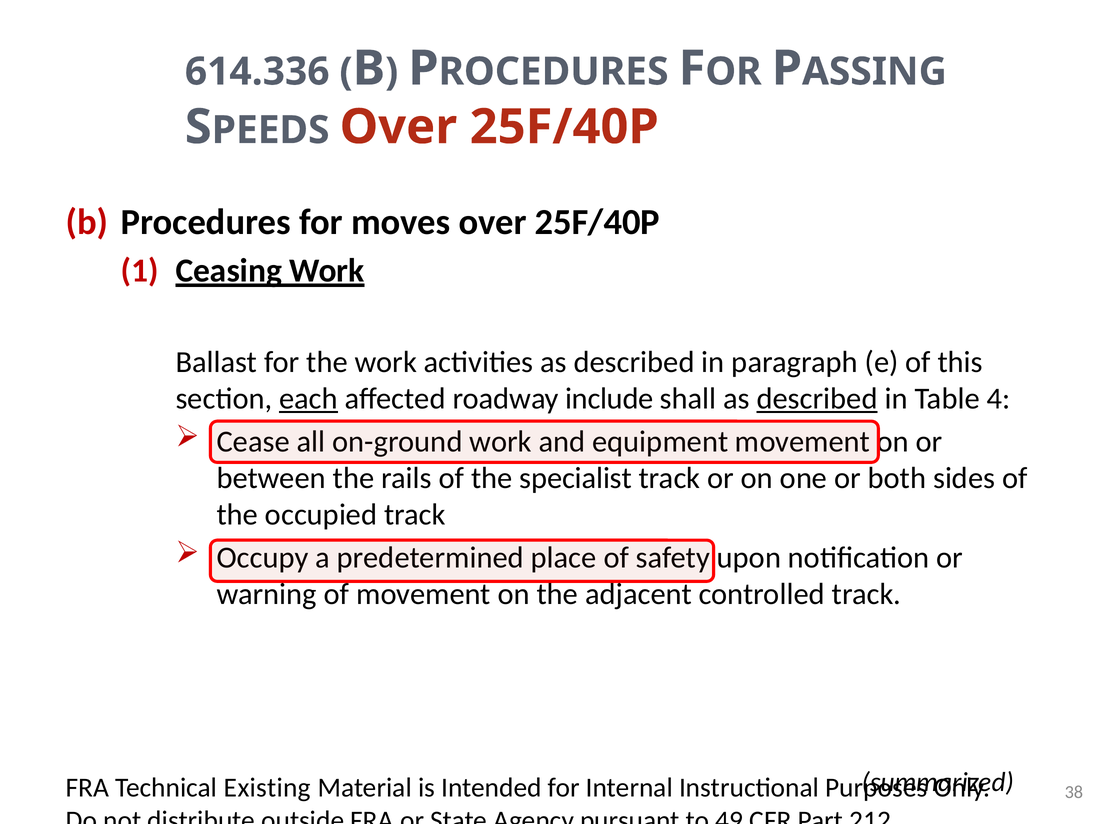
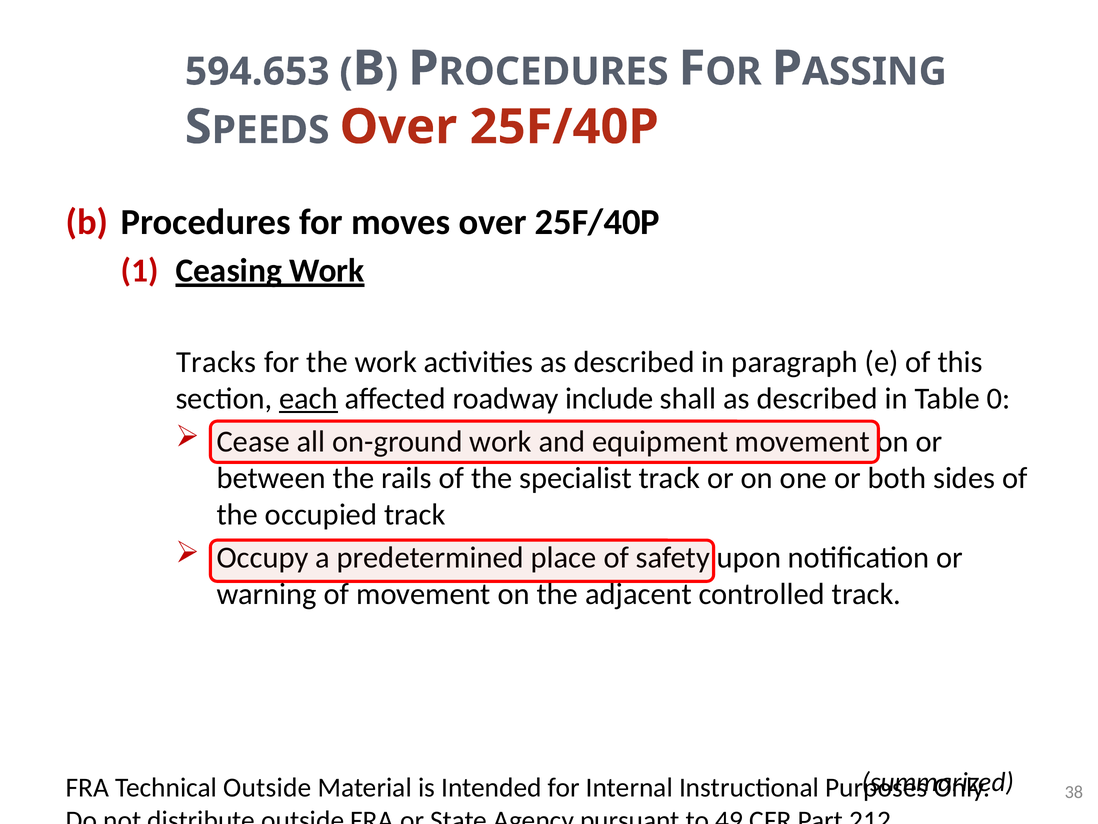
614.336: 614.336 -> 594.653
Ballast: Ballast -> Tracks
described at (817, 399) underline: present -> none
4: 4 -> 0
Technical Existing: Existing -> Outside
